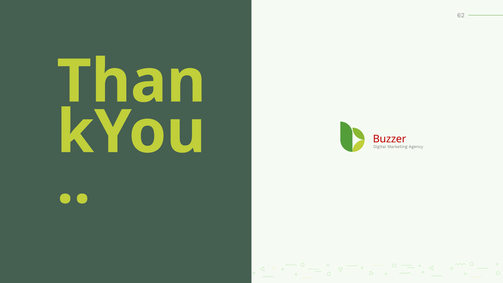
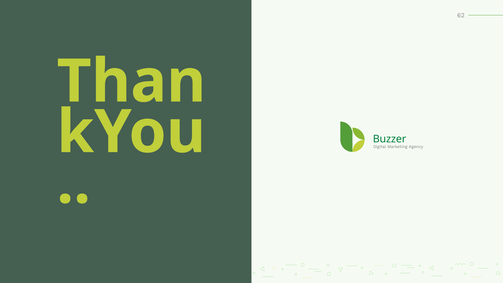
Buzzer colour: red -> green
